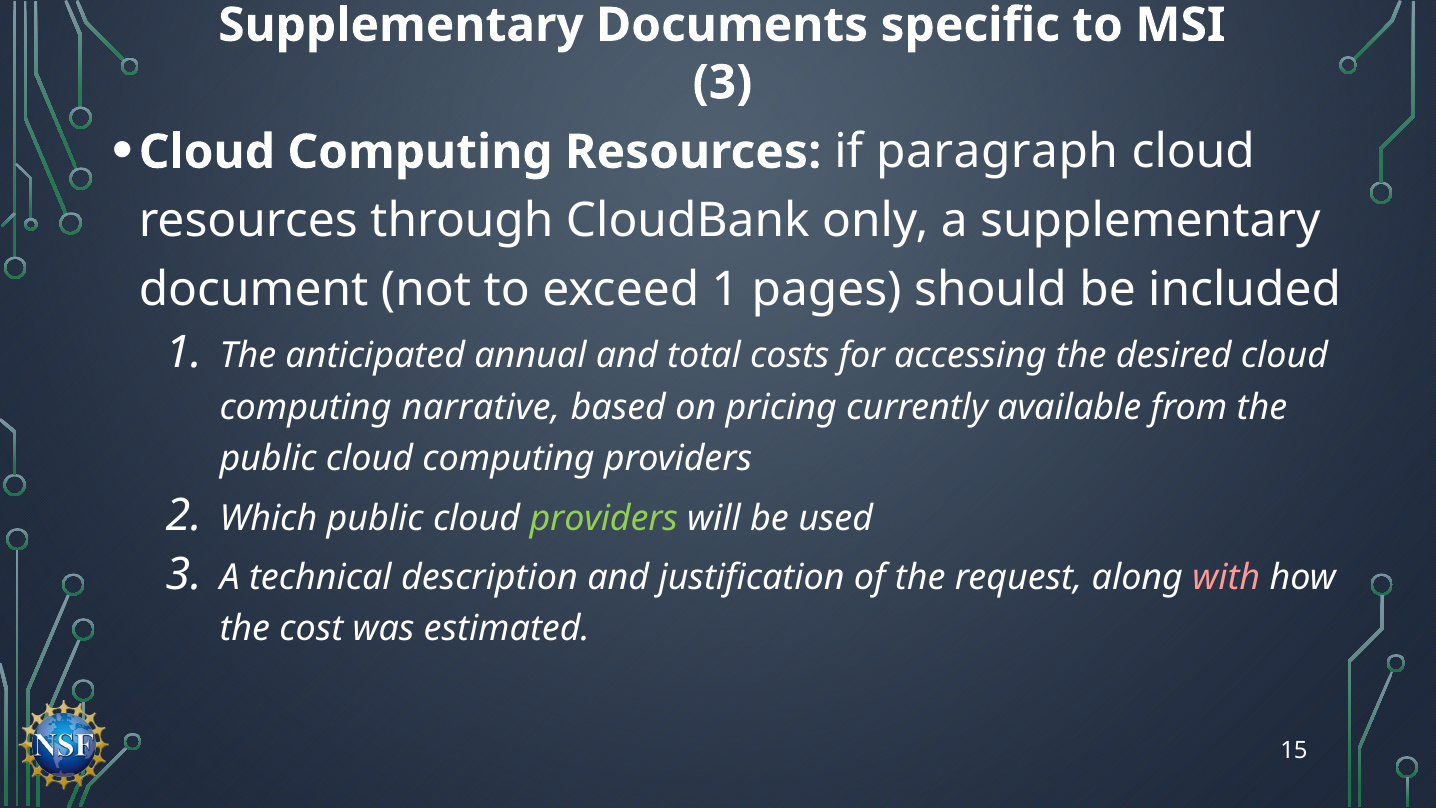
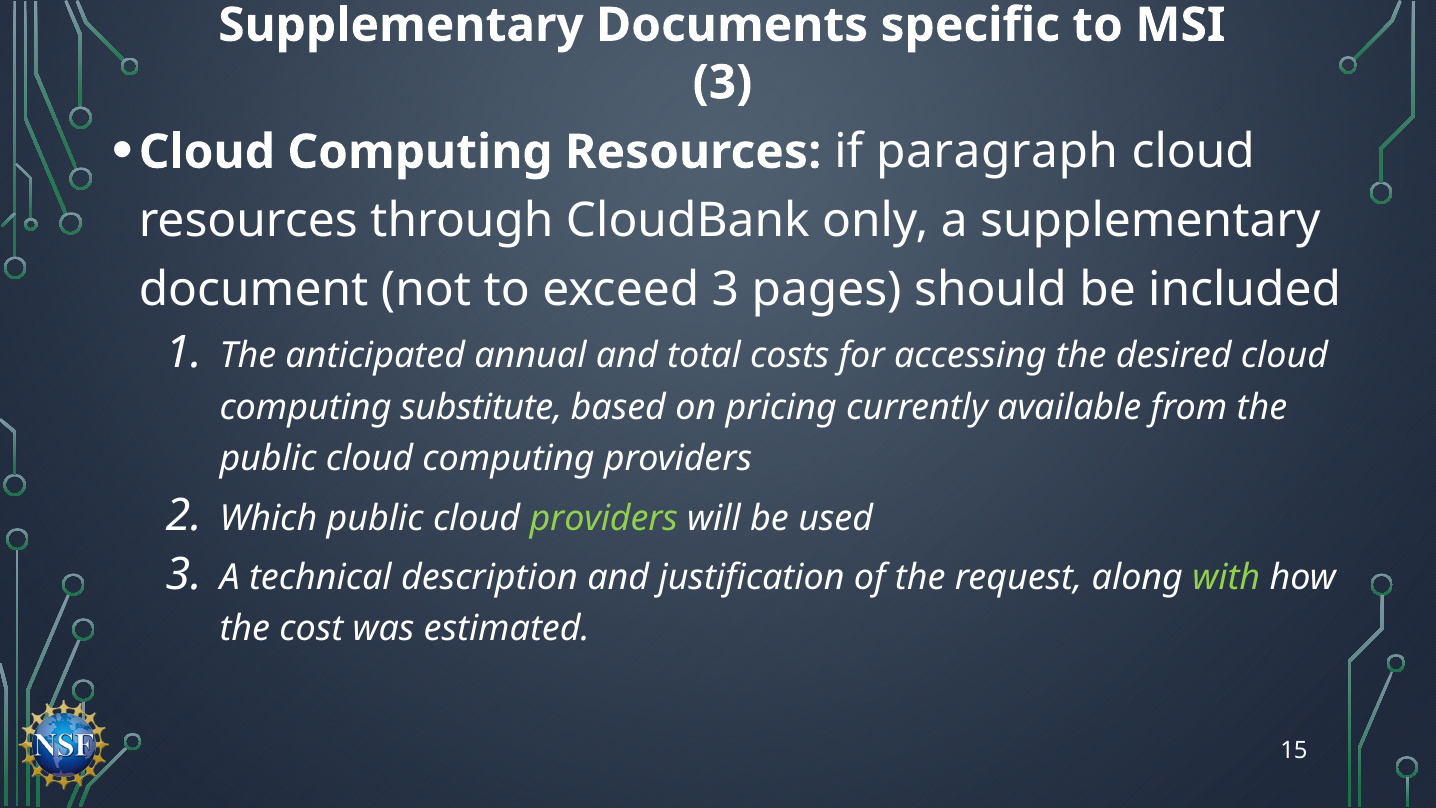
exceed 1: 1 -> 3
narrative: narrative -> substitute
with colour: pink -> light green
